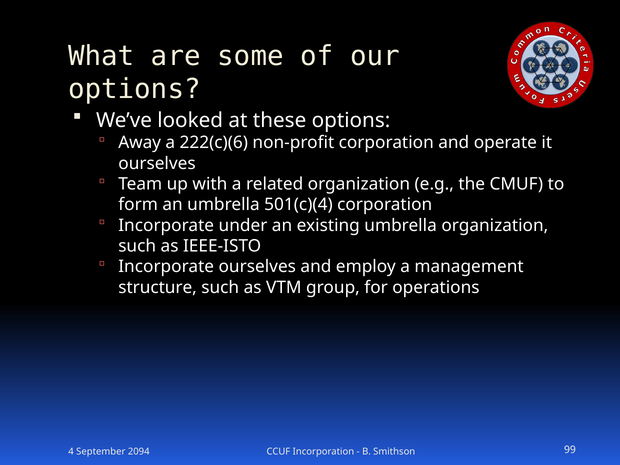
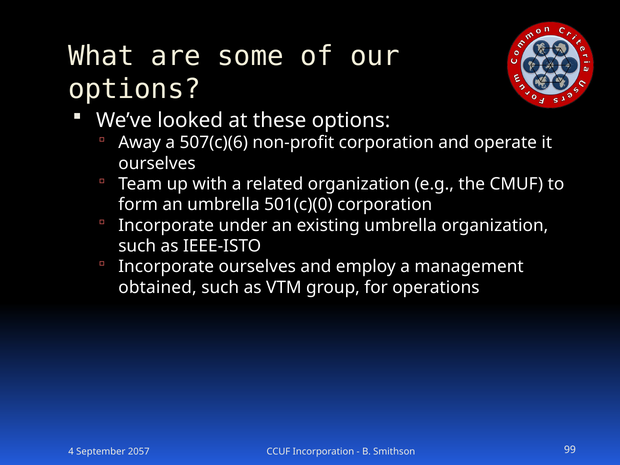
222(c)(6: 222(c)(6 -> 507(c)(6
501(c)(4: 501(c)(4 -> 501(c)(0
structure: structure -> obtained
2094: 2094 -> 2057
